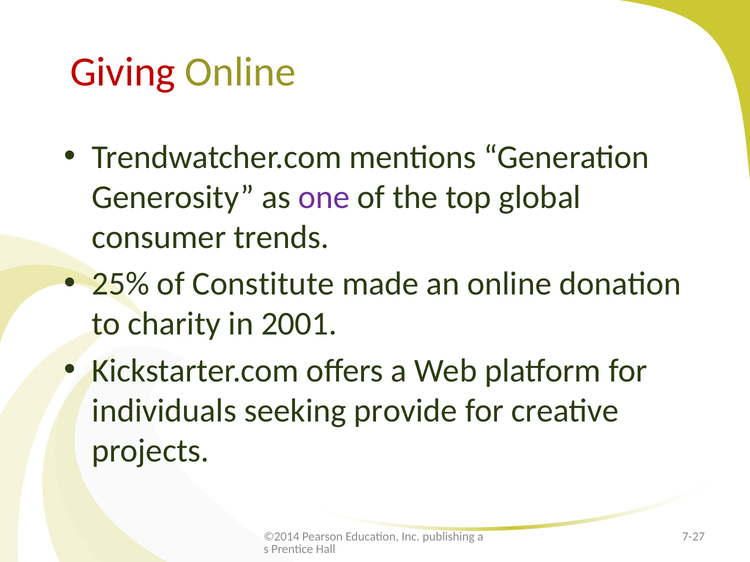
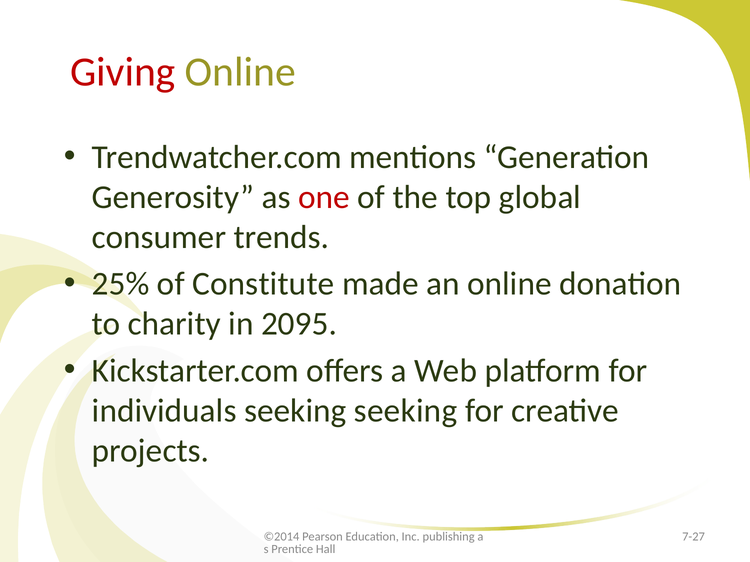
one colour: purple -> red
2001: 2001 -> 2095
seeking provide: provide -> seeking
